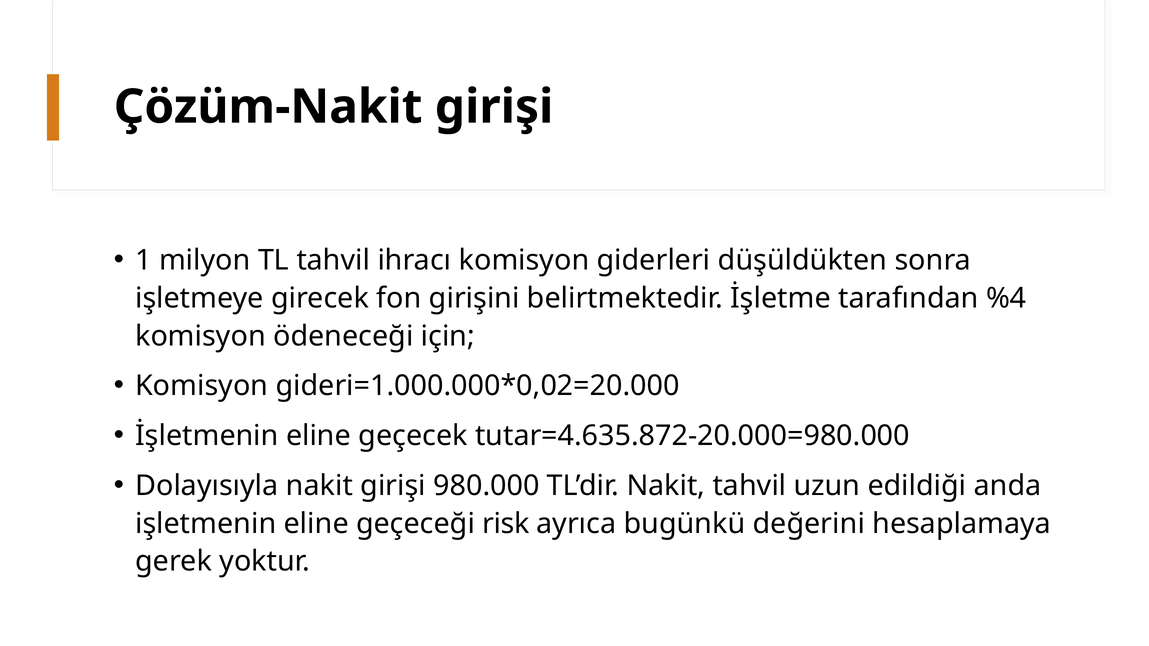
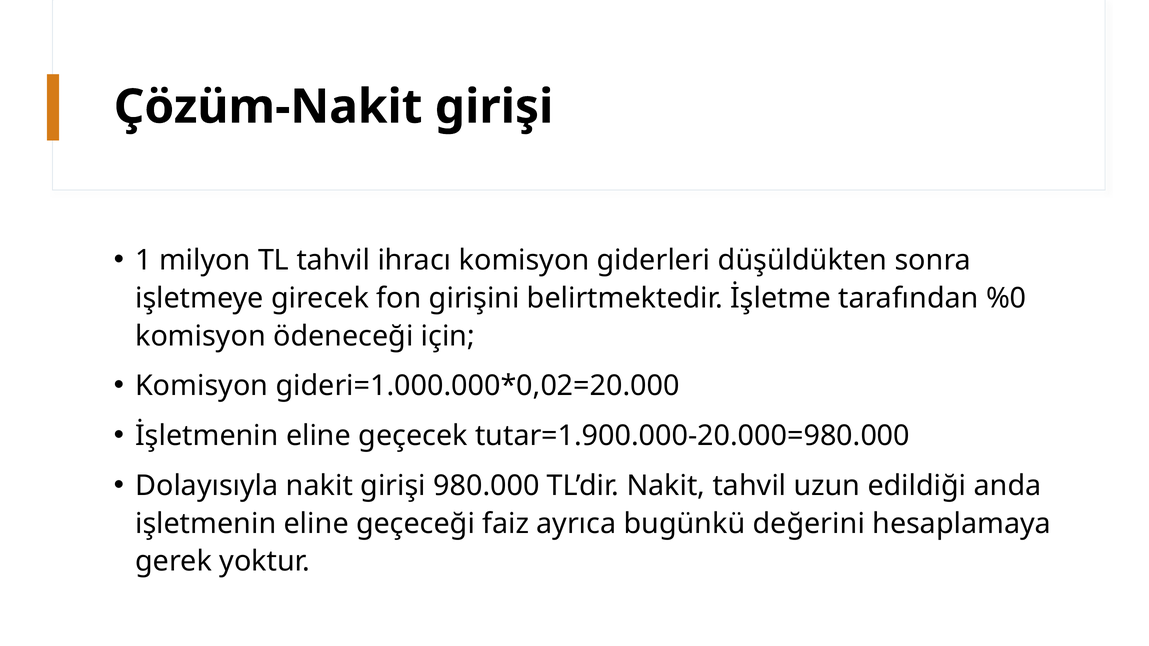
%4: %4 -> %0
tutar=4.635.872-20.000=980.000: tutar=4.635.872-20.000=980.000 -> tutar=1.900.000-20.000=980.000
risk: risk -> faiz
